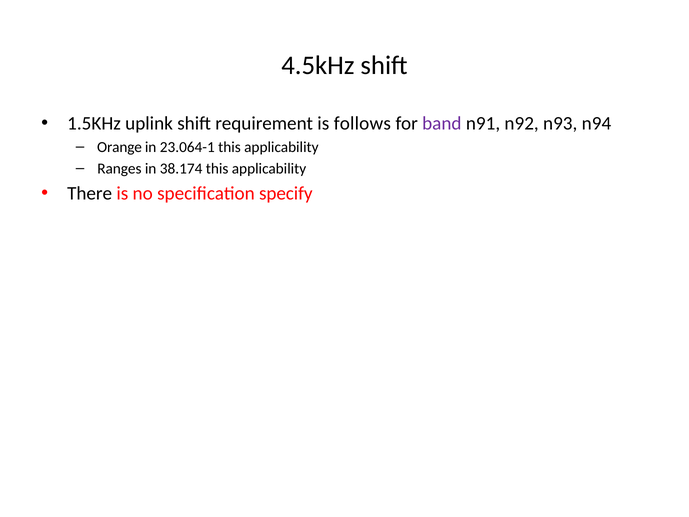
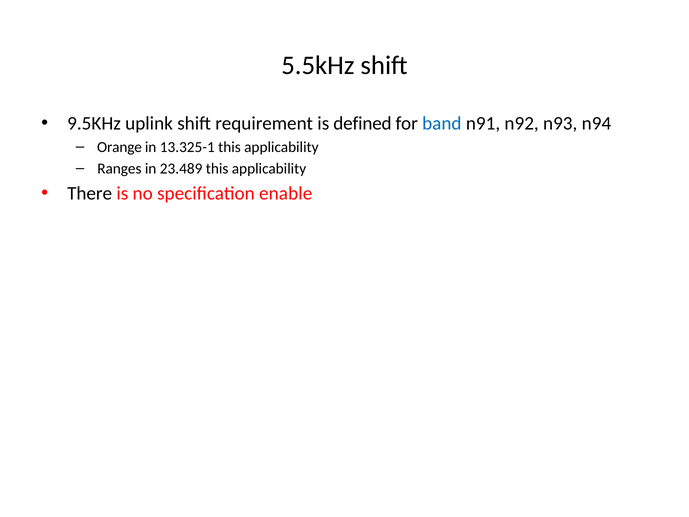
4.5kHz: 4.5kHz -> 5.5kHz
1.5KHz: 1.5KHz -> 9.5KHz
follows: follows -> defined
band colour: purple -> blue
23.064-1: 23.064-1 -> 13.325-1
38.174: 38.174 -> 23.489
specify: specify -> enable
